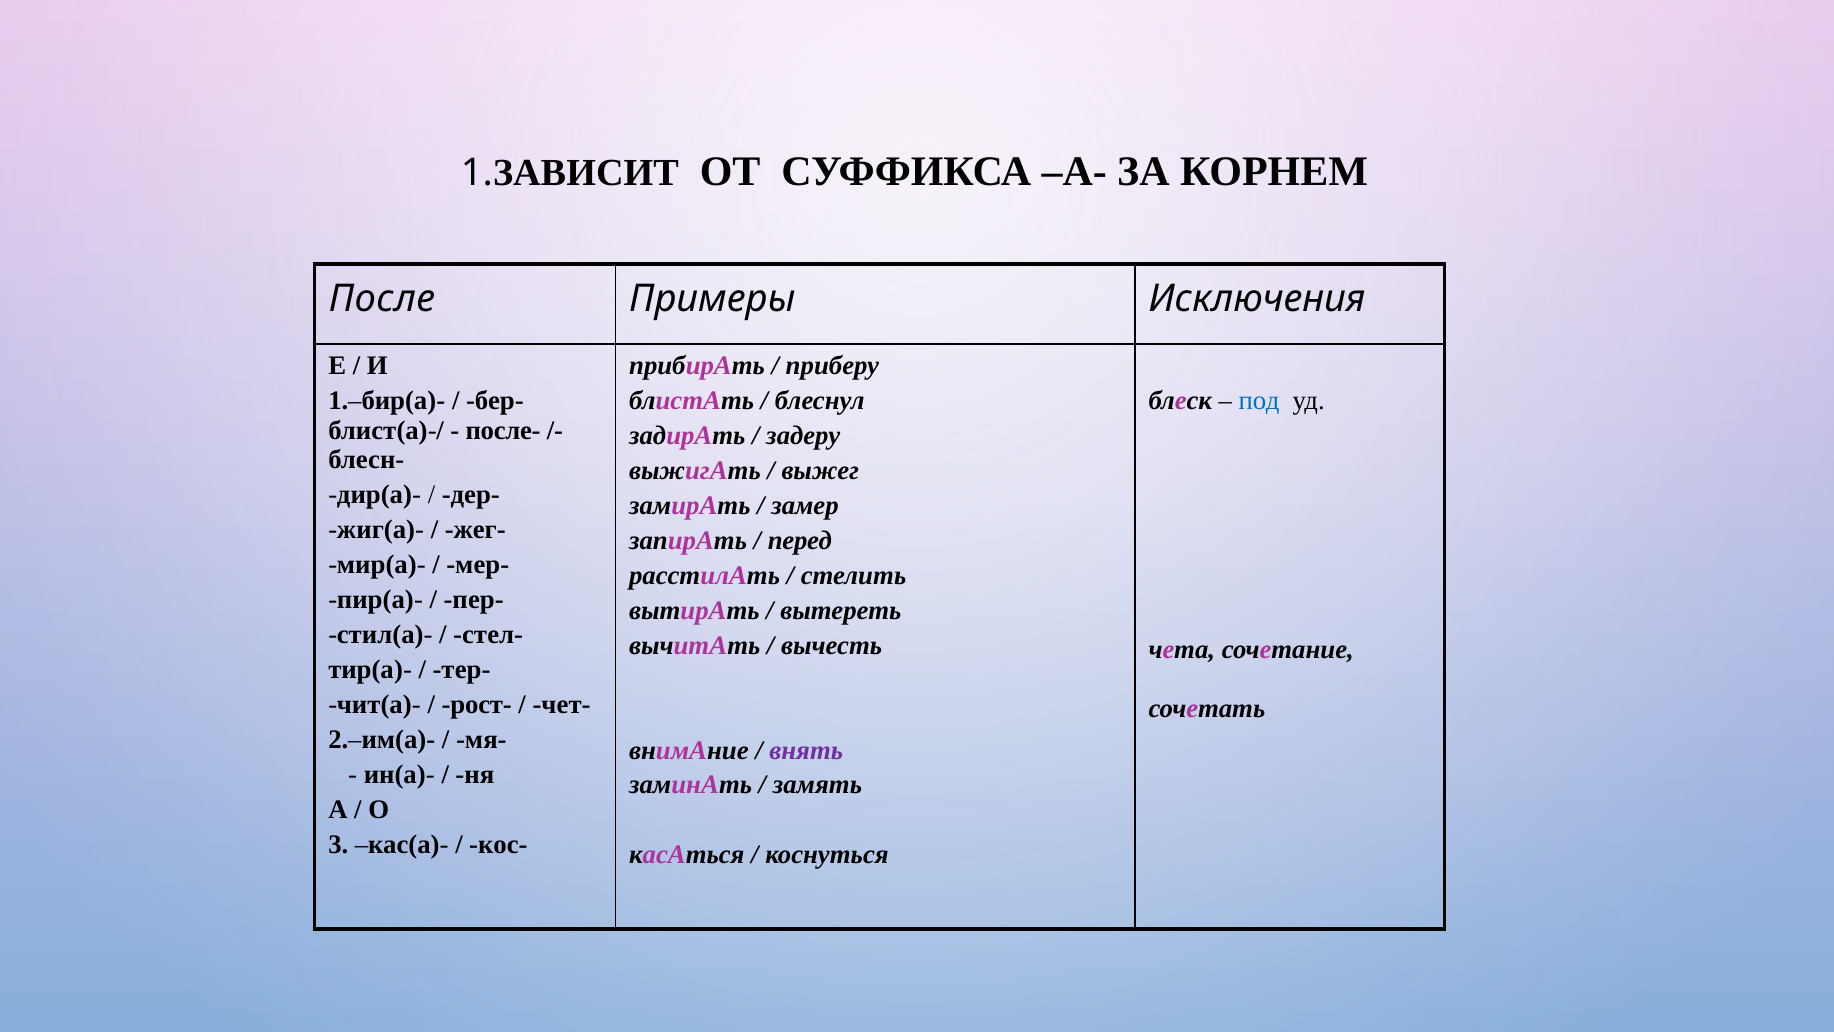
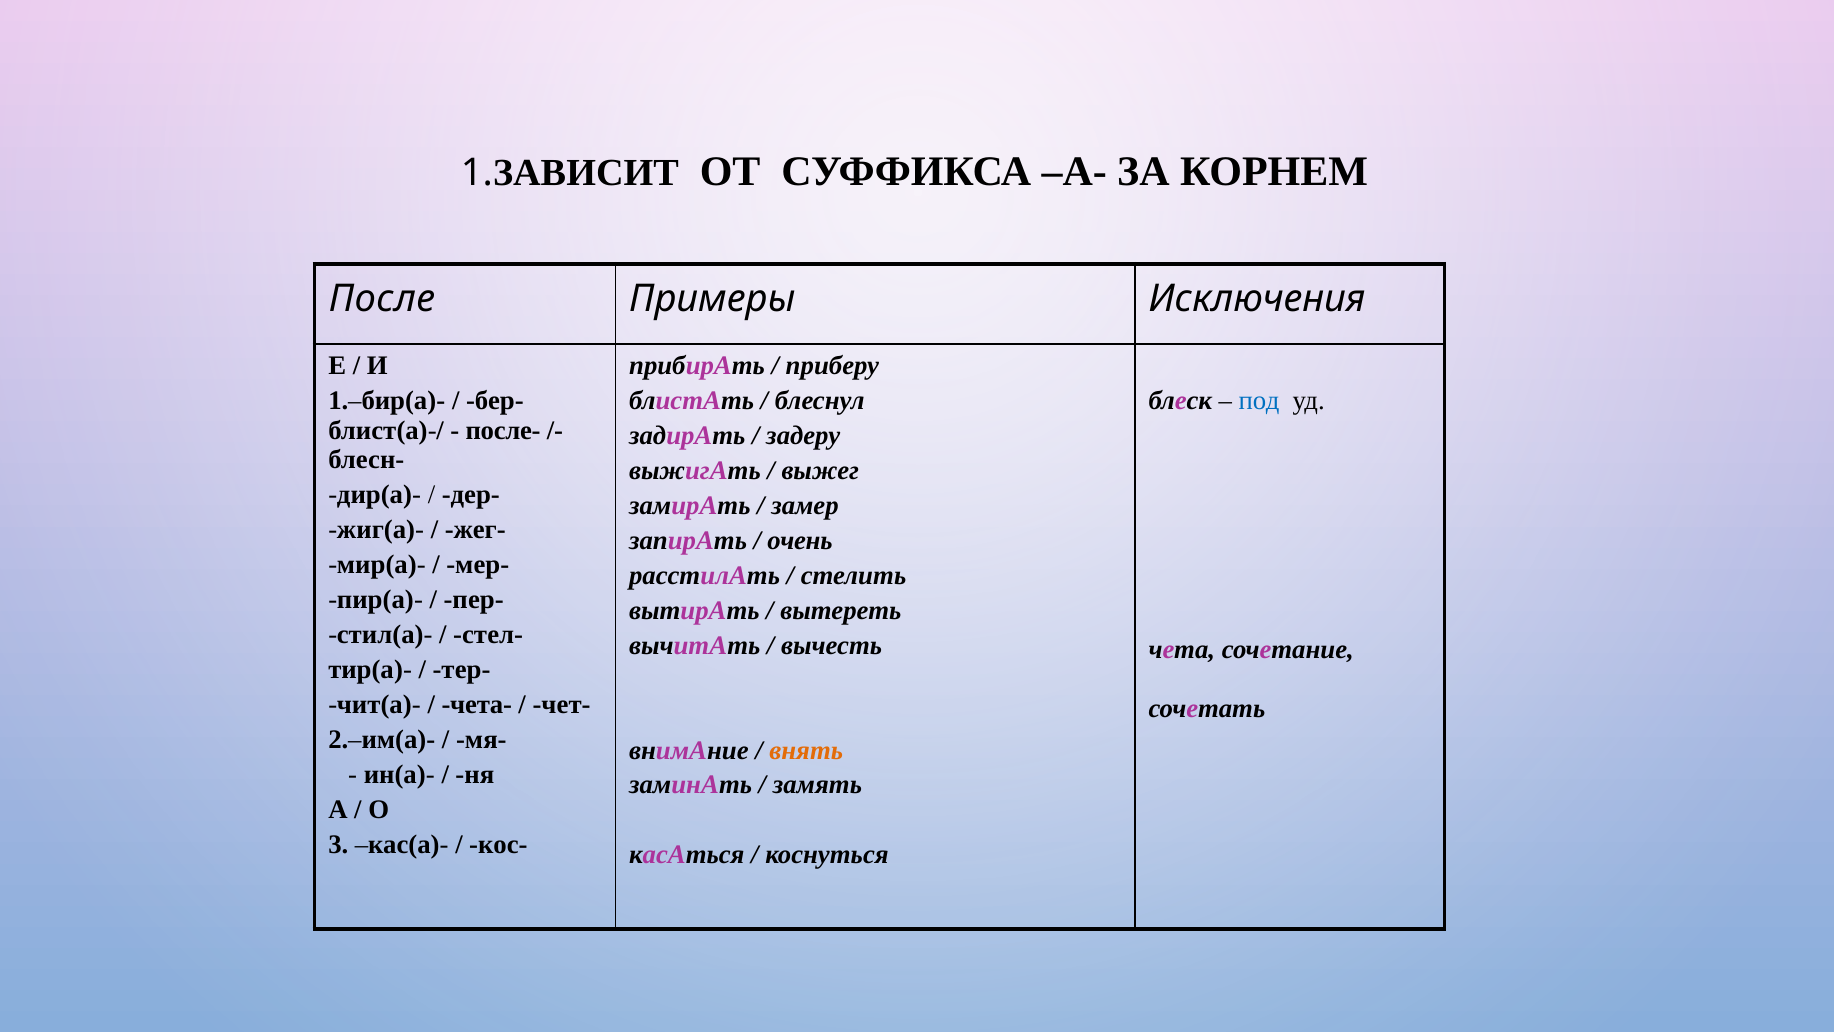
перед: перед -> очень
рост-: рост- -> чета-
внять colour: purple -> orange
